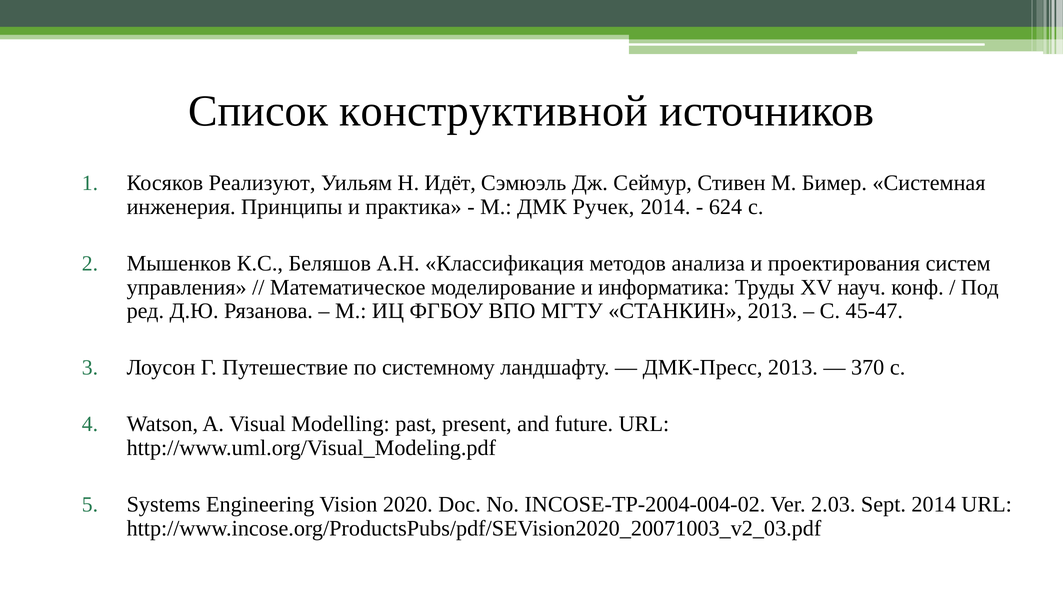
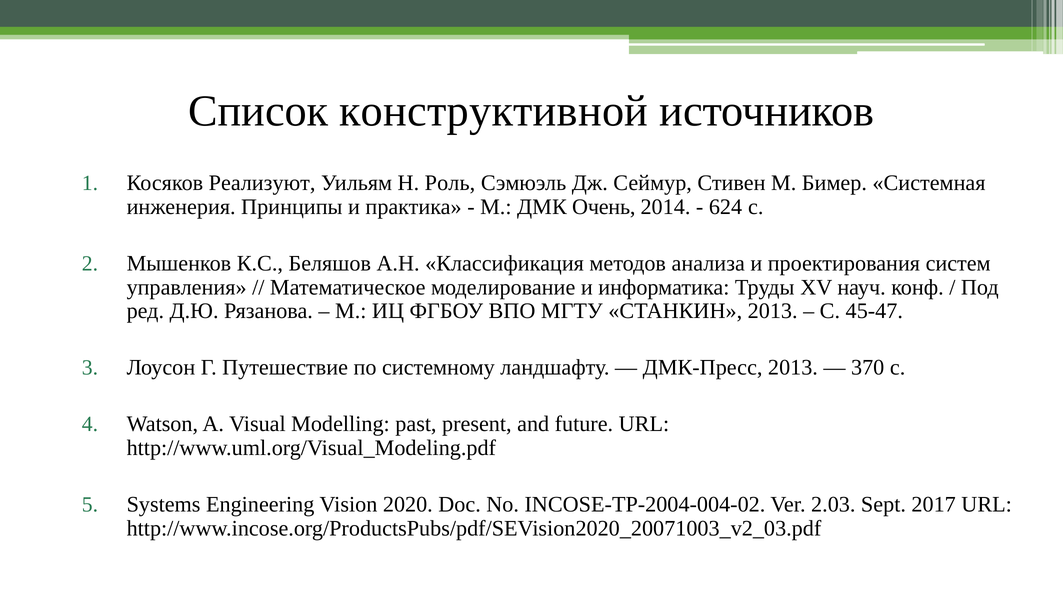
Идёт: Идёт -> Роль
Ручек: Ручек -> Очень
Sept 2014: 2014 -> 2017
